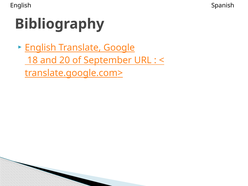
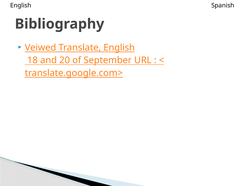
English at (40, 48): English -> Veiwed
Translate Google: Google -> English
